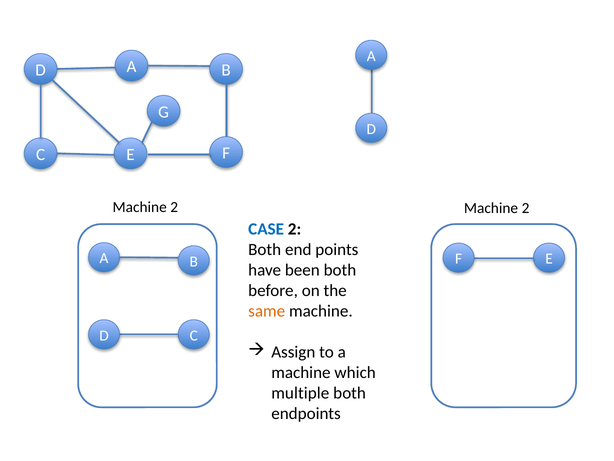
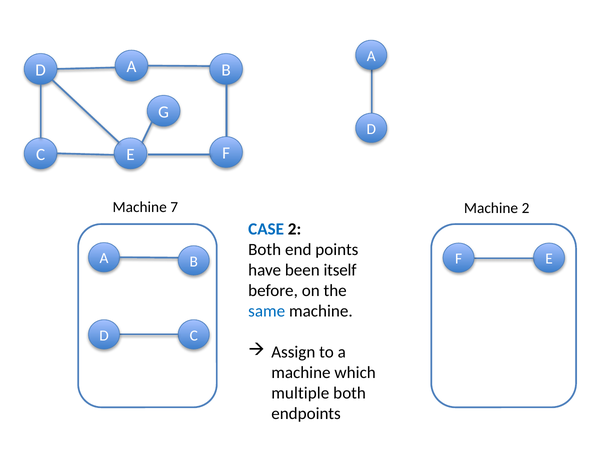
2 at (174, 207): 2 -> 7
been both: both -> itself
same colour: orange -> blue
